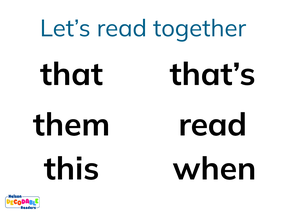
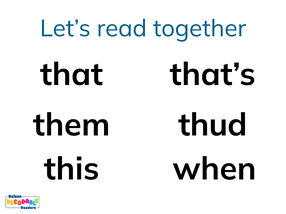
them read: read -> thud
